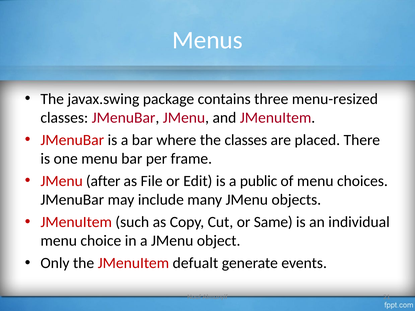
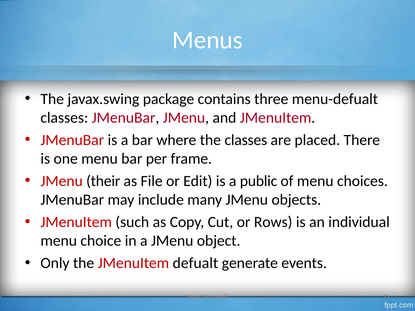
menu-resized: menu-resized -> menu-defualt
after: after -> their
Same: Same -> Rows
